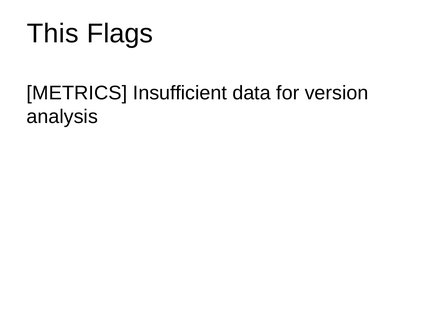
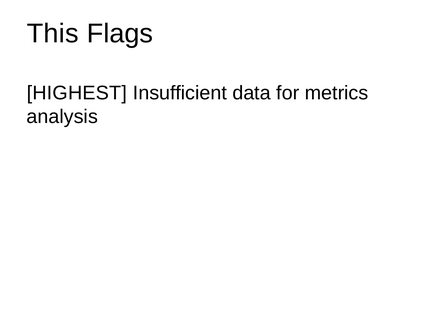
METRICS: METRICS -> HIGHEST
version: version -> metrics
